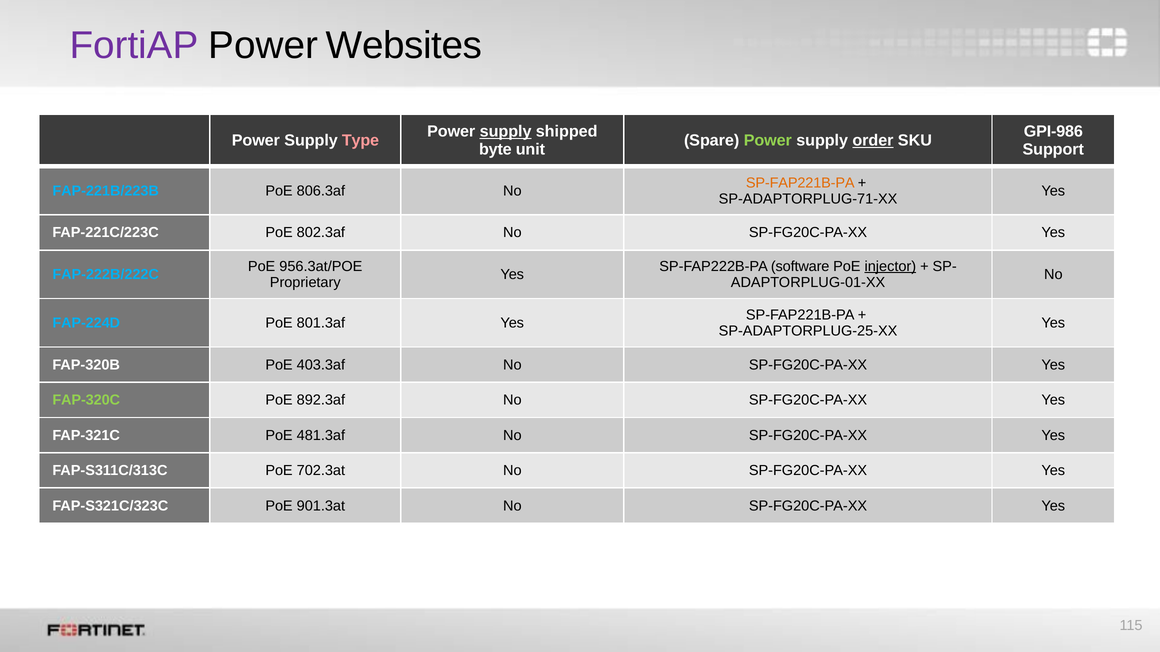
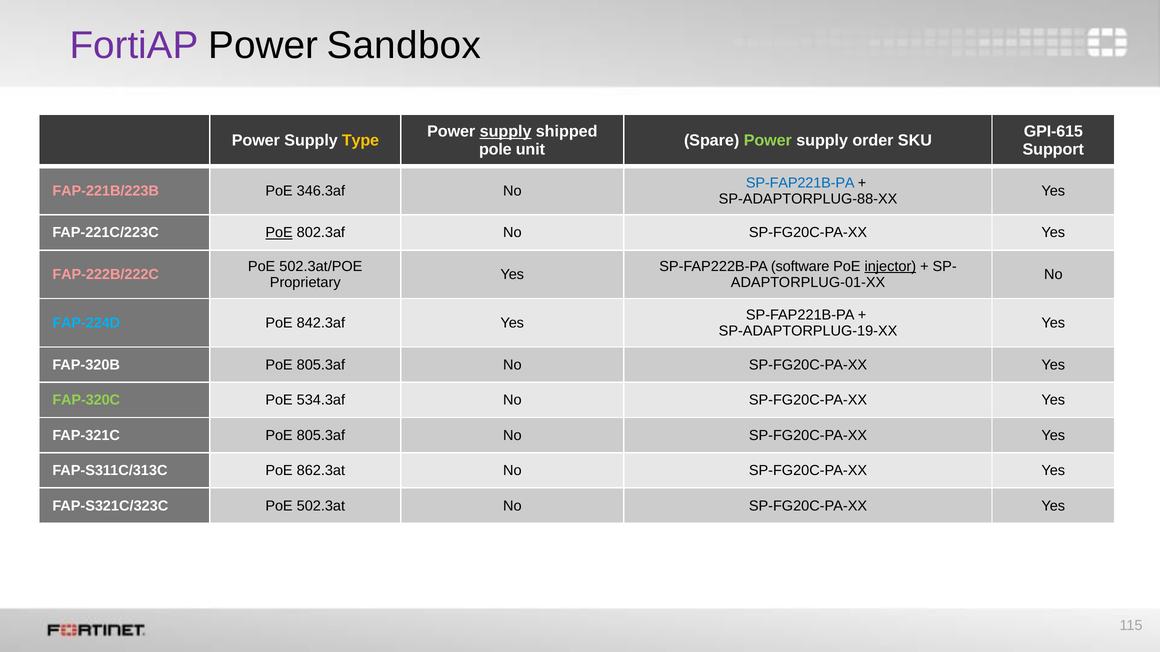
Websites: Websites -> Sandbox
GPI-986: GPI-986 -> GPI-615
Type colour: pink -> yellow
order underline: present -> none
byte: byte -> pole
SP-FAP221B-PA at (800, 183) colour: orange -> blue
FAP-221B/223B colour: light blue -> pink
806.3af: 806.3af -> 346.3af
SP-ADAPTORPLUG-71-XX: SP-ADAPTORPLUG-71-XX -> SP-ADAPTORPLUG-88-XX
PoE at (279, 233) underline: none -> present
956.3at/POE: 956.3at/POE -> 502.3at/POE
FAP-222B/222C colour: light blue -> pink
801.3af: 801.3af -> 842.3af
SP-ADAPTORPLUG-25-XX: SP-ADAPTORPLUG-25-XX -> SP-ADAPTORPLUG-19-XX
FAP-320B PoE 403.3af: 403.3af -> 805.3af
892.3af: 892.3af -> 534.3af
FAP-321C PoE 481.3af: 481.3af -> 805.3af
702.3at: 702.3at -> 862.3at
901.3at: 901.3at -> 502.3at
